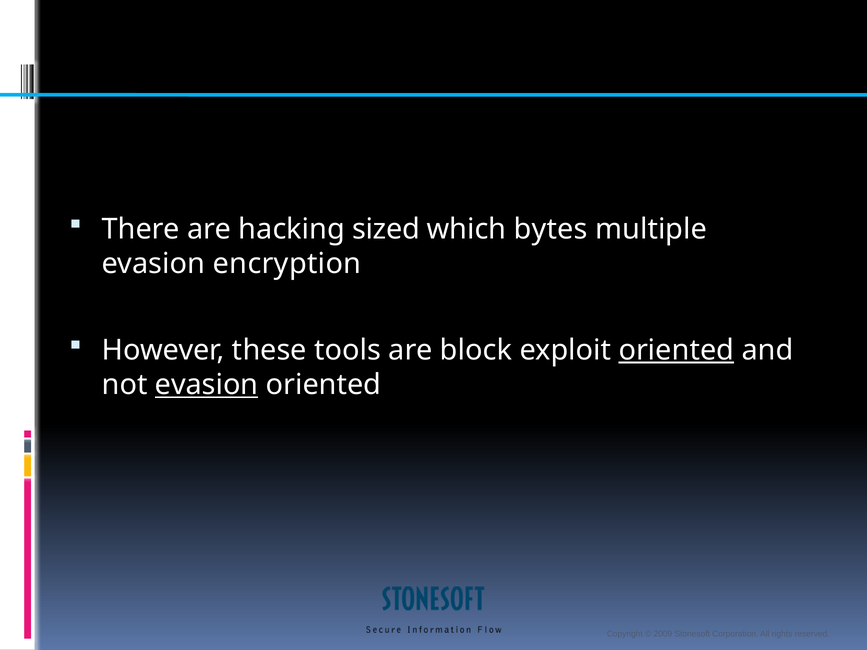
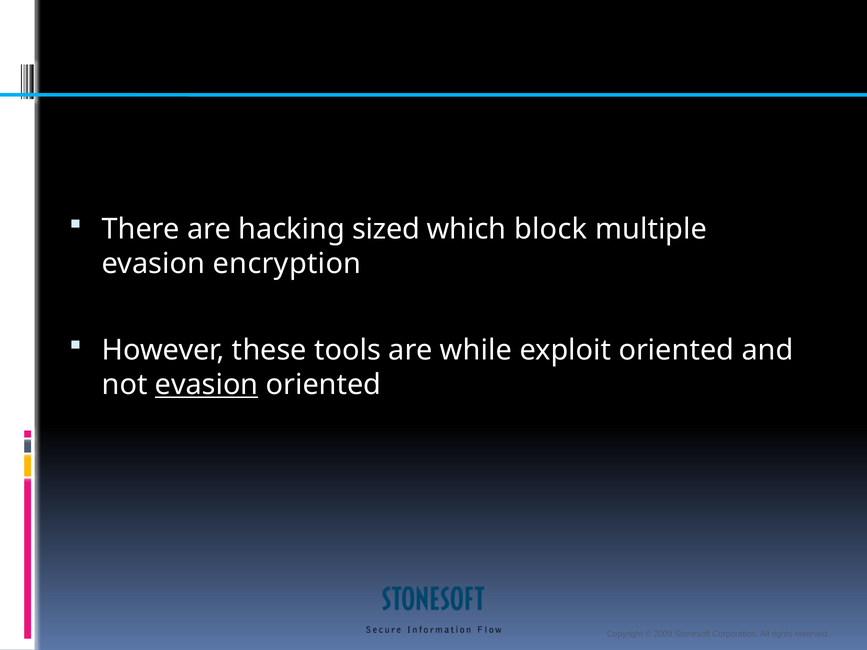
bytes: bytes -> block
block: block -> while
oriented at (676, 350) underline: present -> none
